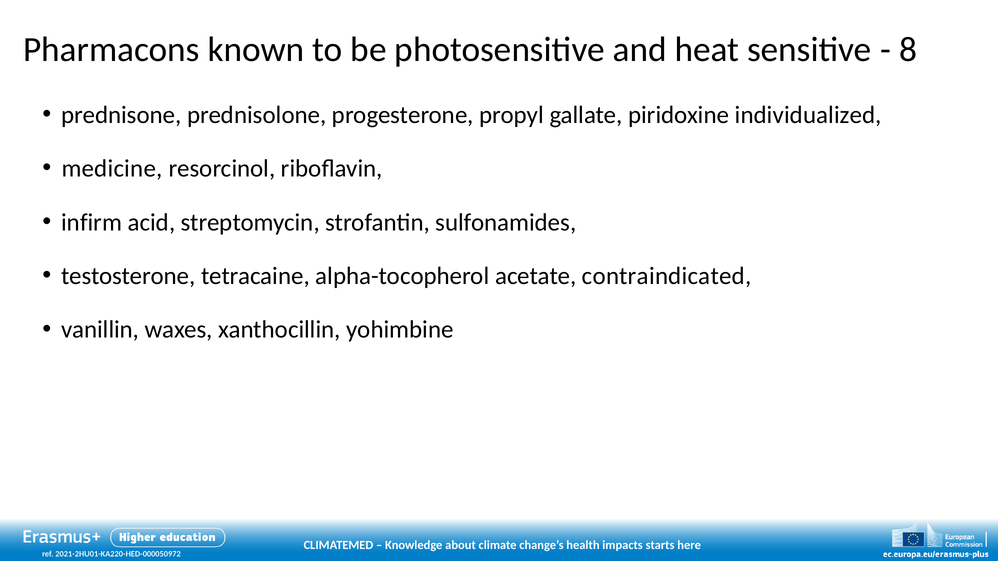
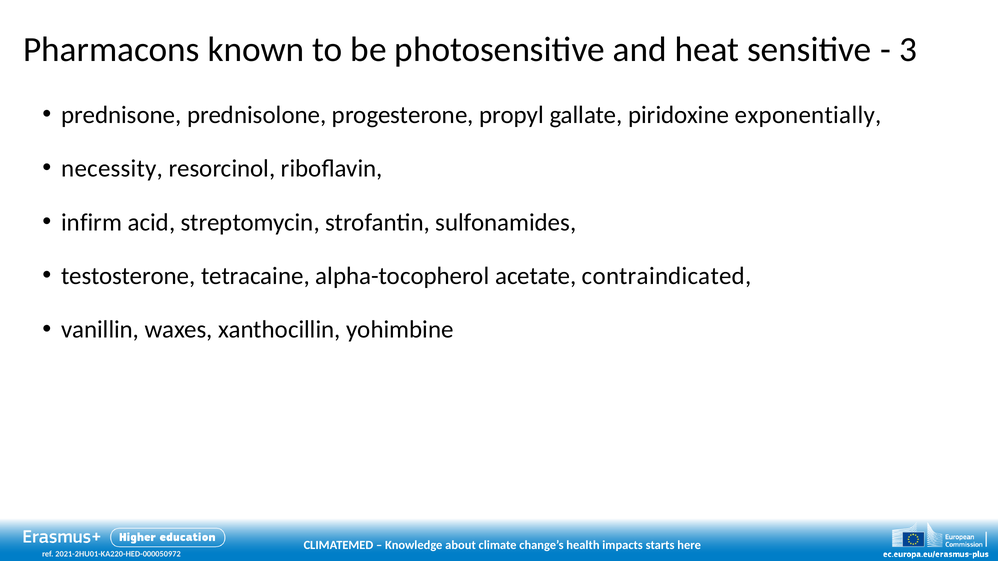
8: 8 -> 3
individualized: individualized -> exponentially
medicine: medicine -> necessity
